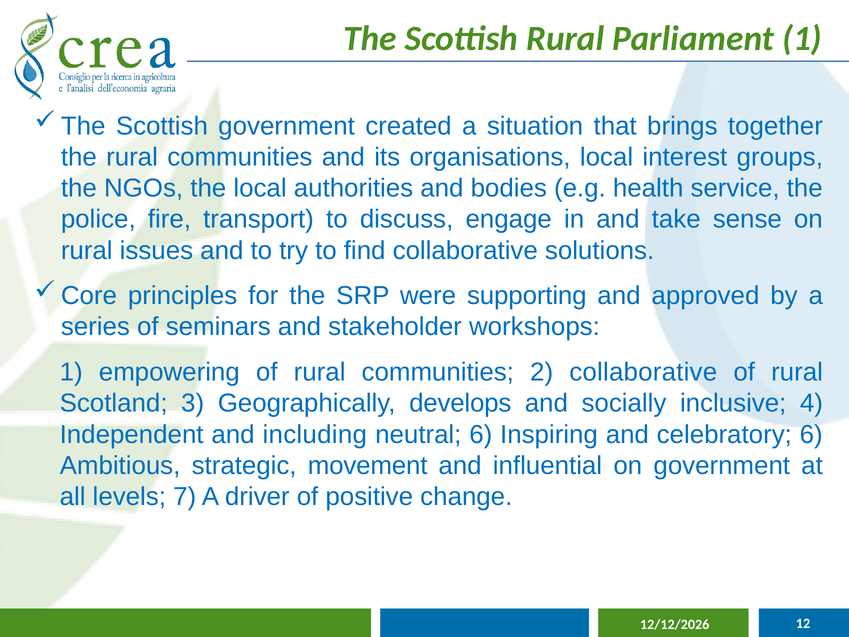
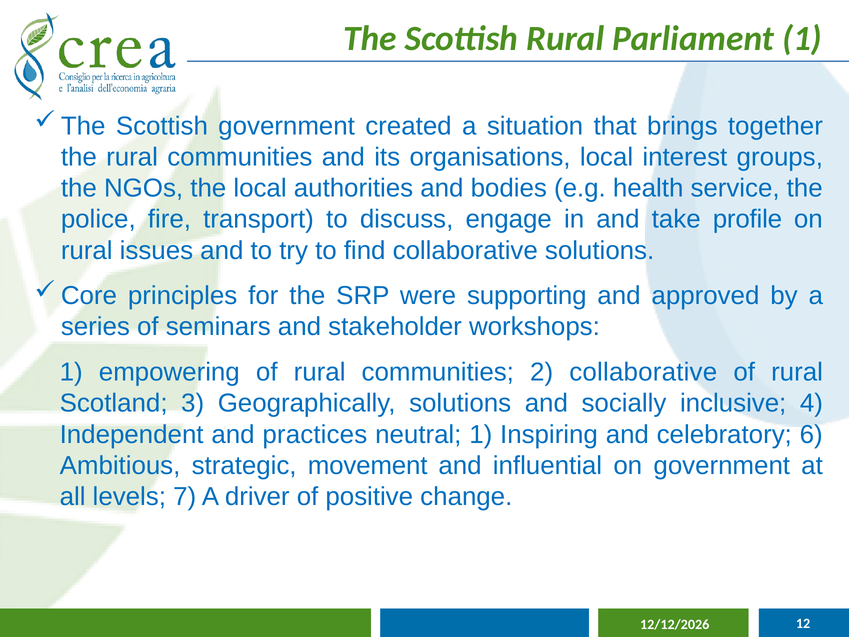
sense: sense -> profile
Geographically develops: develops -> solutions
including: including -> practices
neutral 6: 6 -> 1
